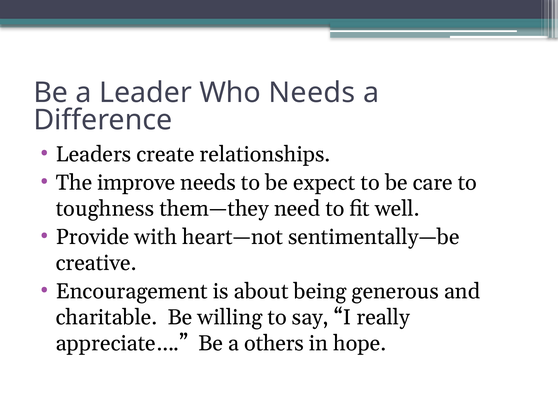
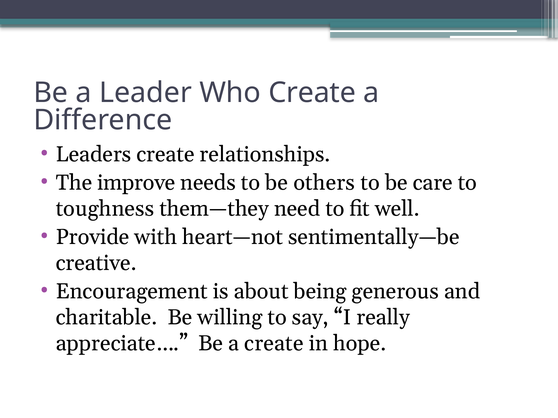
Who Needs: Needs -> Create
expect: expect -> others
a others: others -> create
